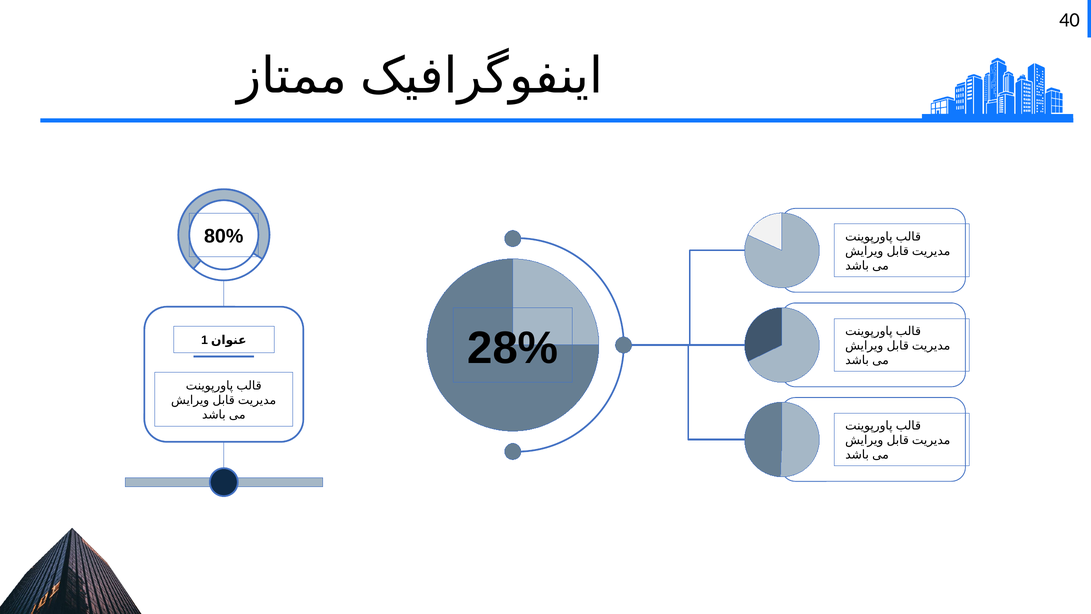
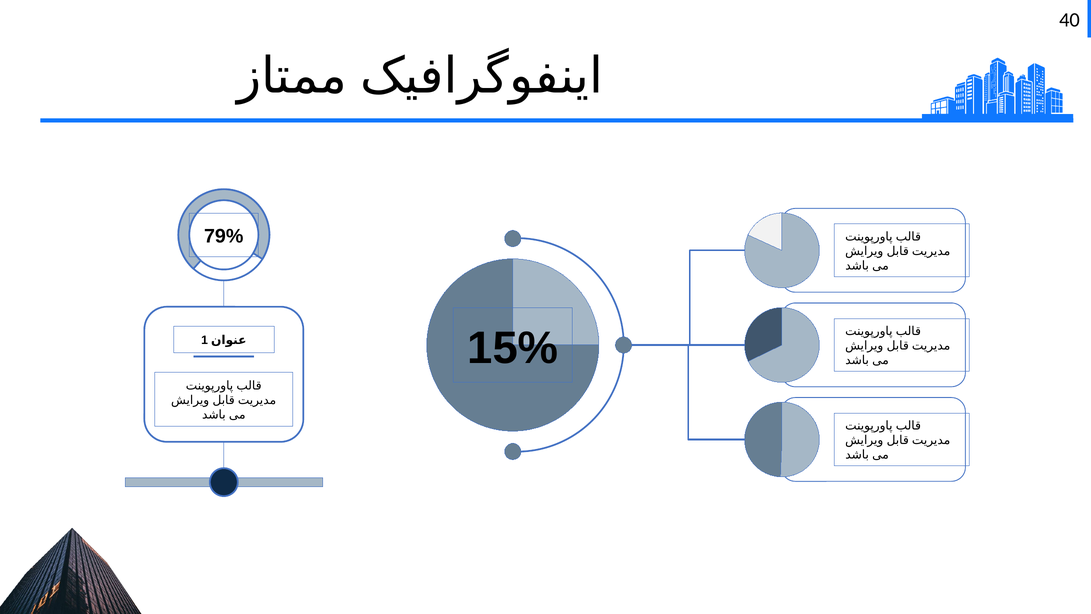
80%: 80% -> 79%
28%: 28% -> 15%
